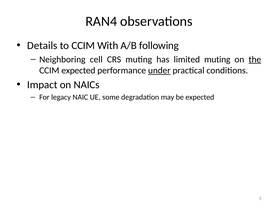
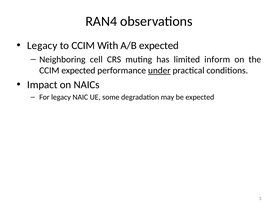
Details at (42, 46): Details -> Legacy
A/B following: following -> expected
limited muting: muting -> inform
the underline: present -> none
